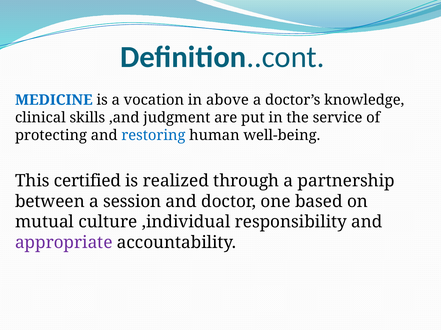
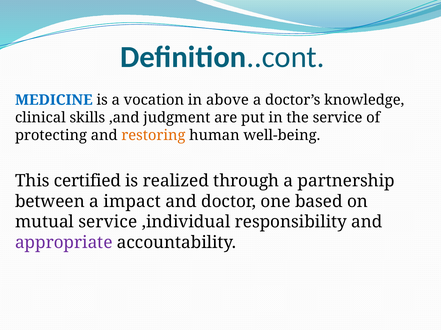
restoring colour: blue -> orange
session: session -> impact
mutual culture: culture -> service
